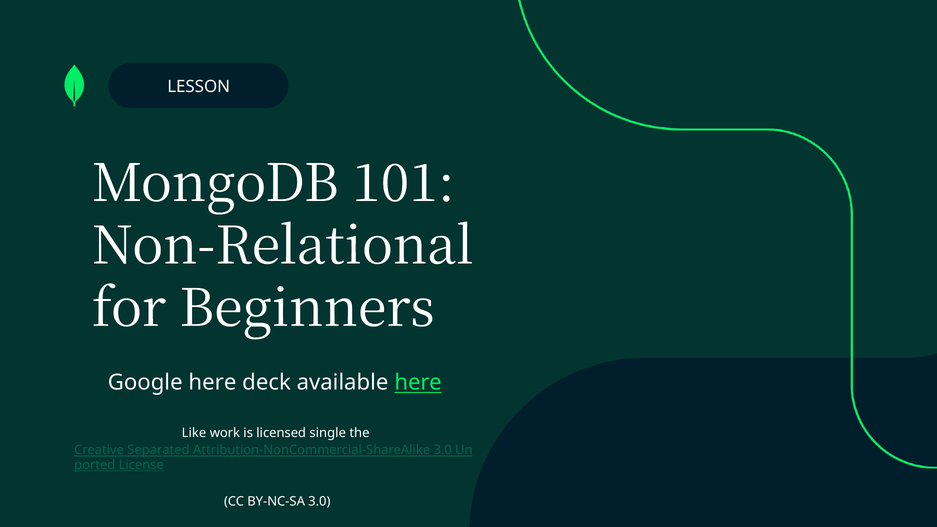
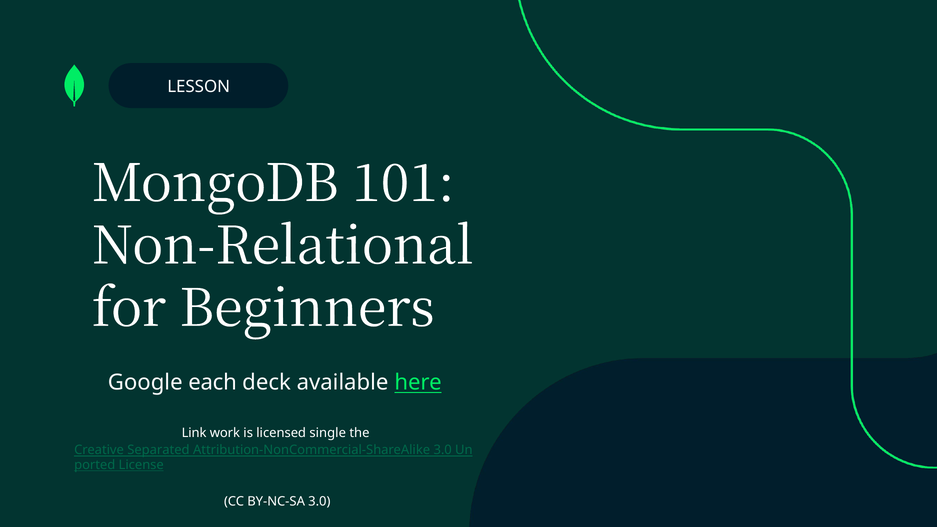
Google here: here -> each
Like: Like -> Link
